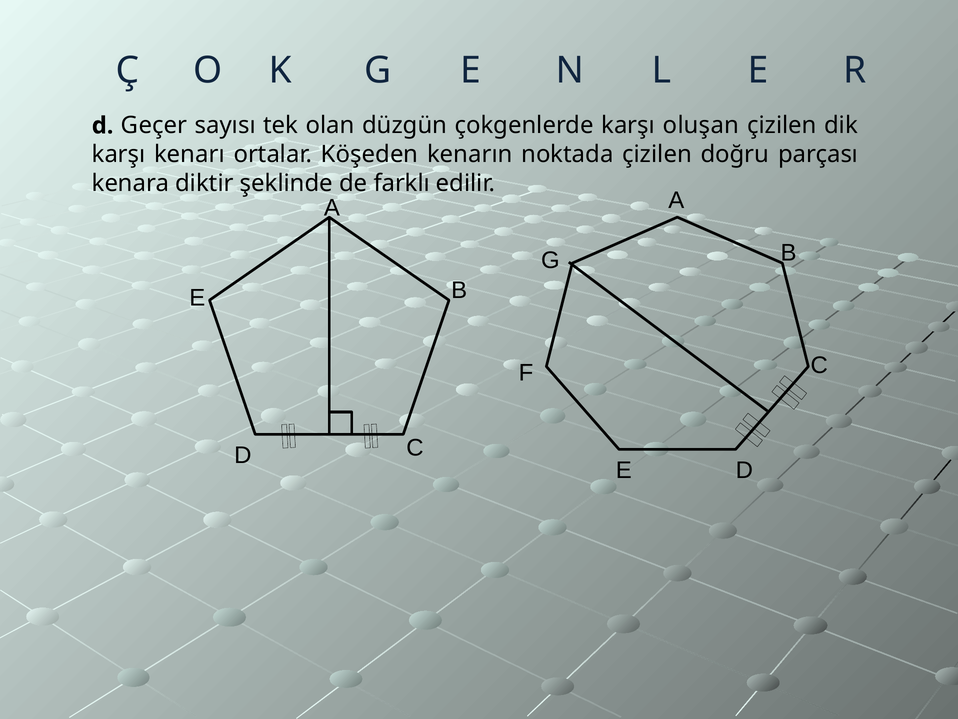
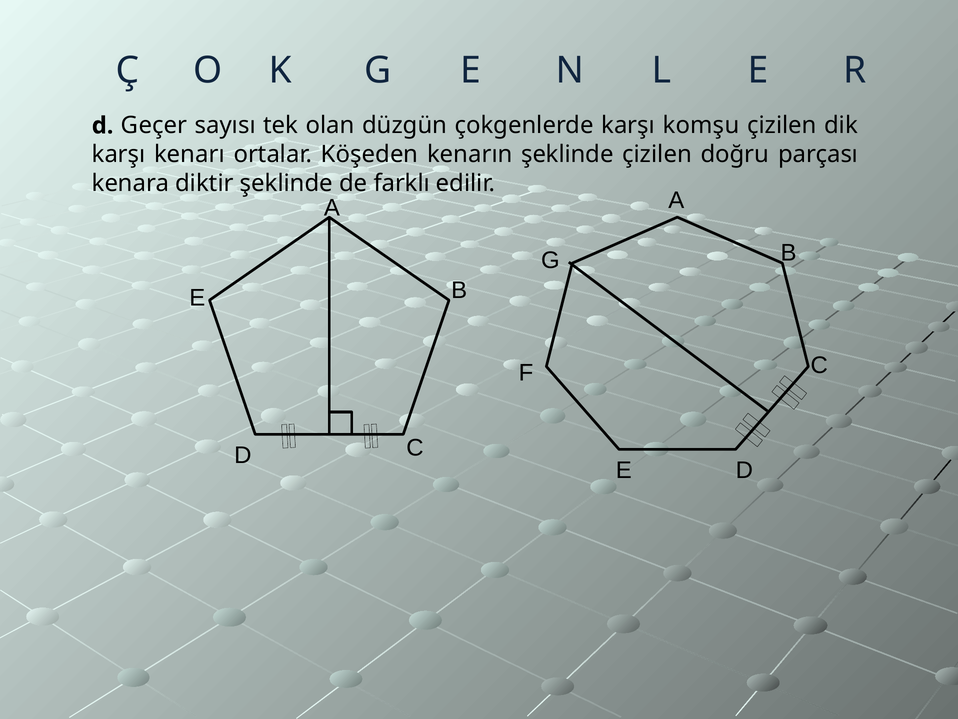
oluşan: oluşan -> komşu
kenarın noktada: noktada -> şeklinde
